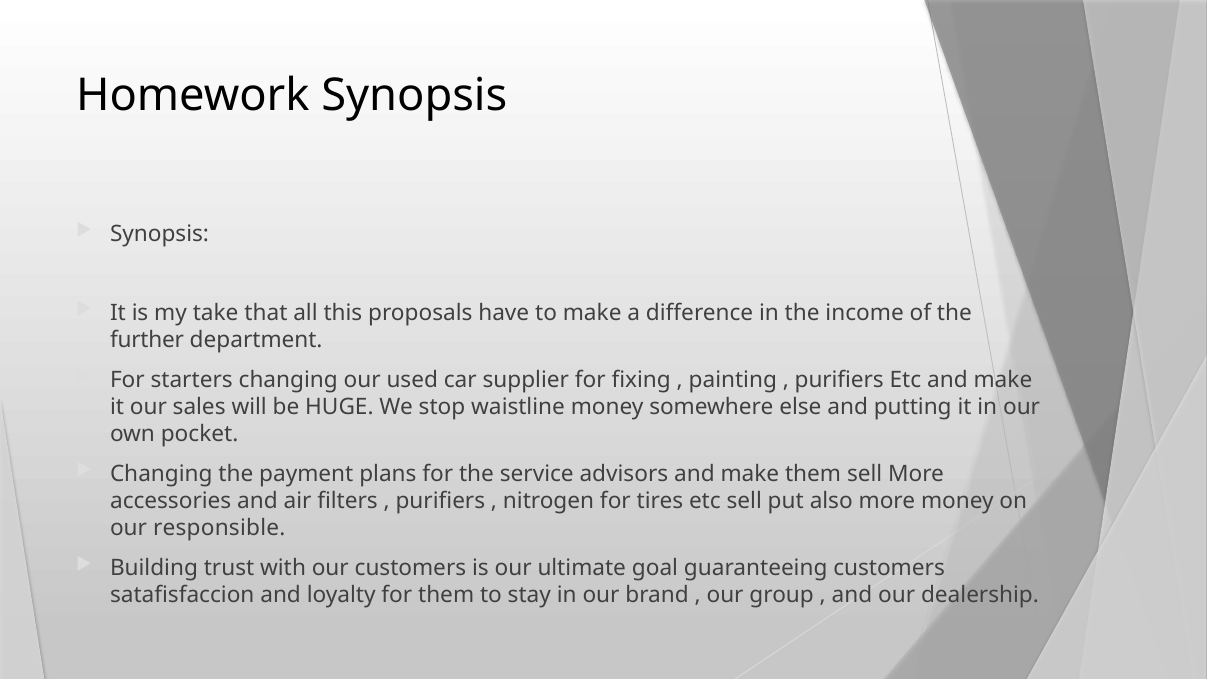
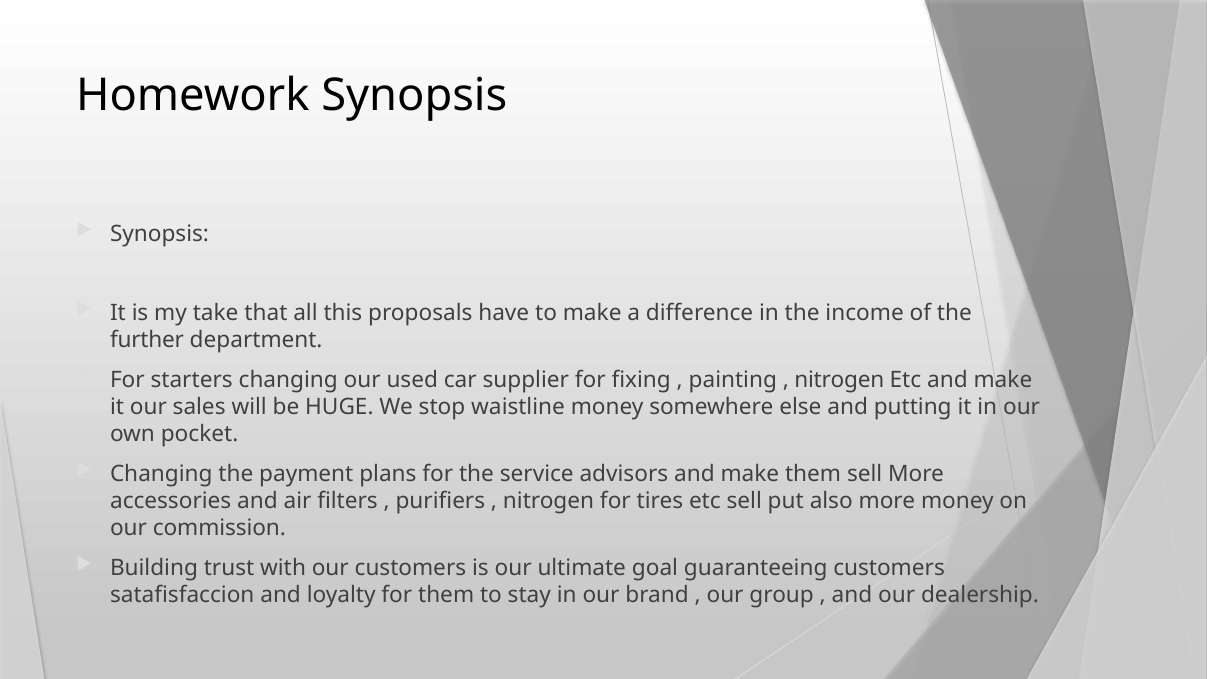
purifiers at (839, 380): purifiers -> nitrogen
responsible: responsible -> commission
